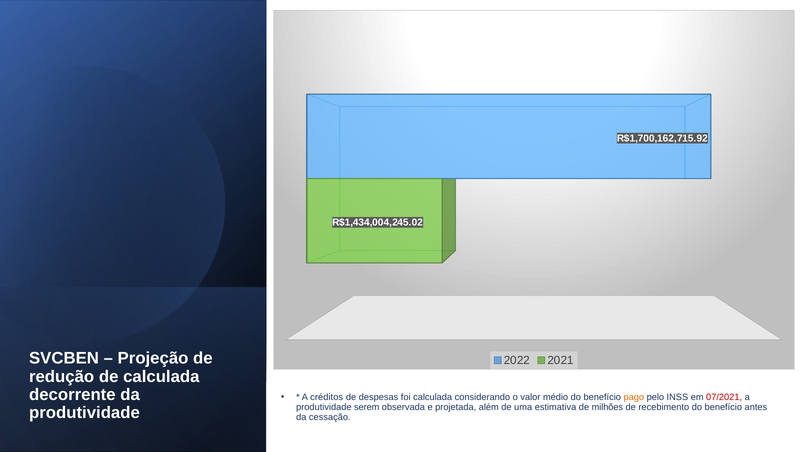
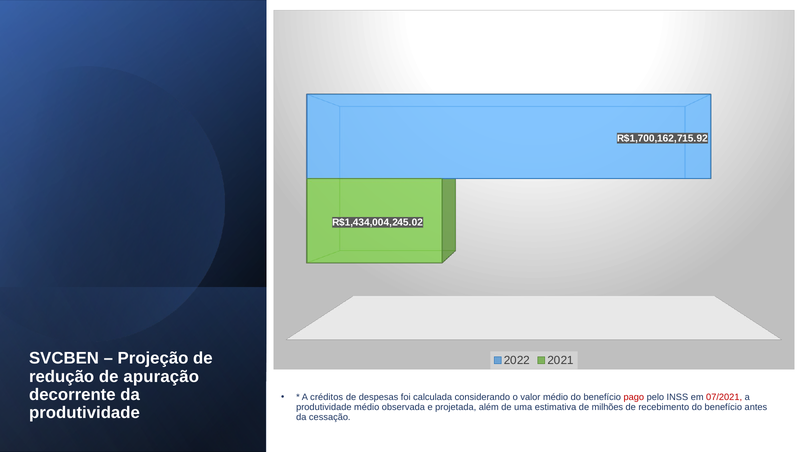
de calculada: calculada -> apuração
pago colour: orange -> red
produtividade serem: serem -> médio
